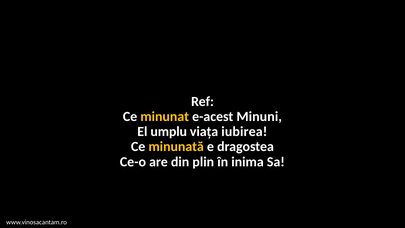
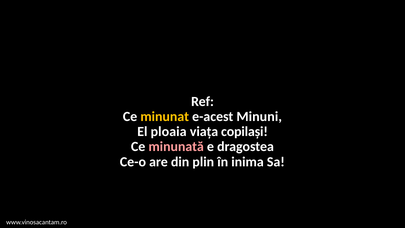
umplu: umplu -> ploaia
iubirea: iubirea -> copilași
minunată colour: yellow -> pink
